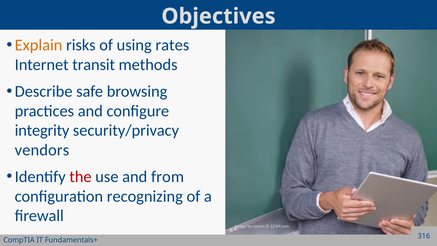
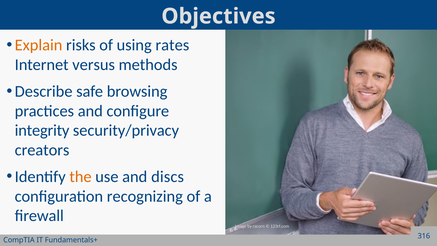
transit: transit -> versus
vendors: vendors -> creators
the colour: red -> orange
from: from -> discs
